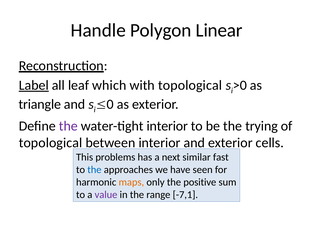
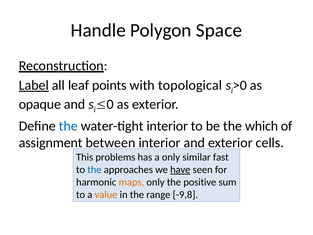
Linear: Linear -> Space
which: which -> points
triangle: triangle -> opaque
the at (68, 126) colour: purple -> blue
trying: trying -> which
topological at (51, 143): topological -> assignment
a next: next -> only
have underline: none -> present
value colour: purple -> orange
-7,1: -7,1 -> -9,8
